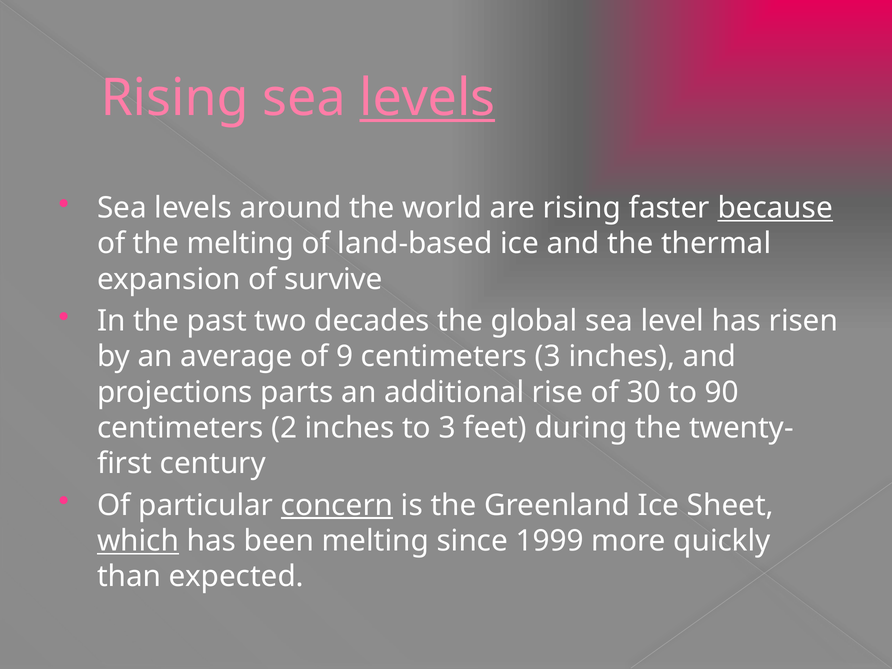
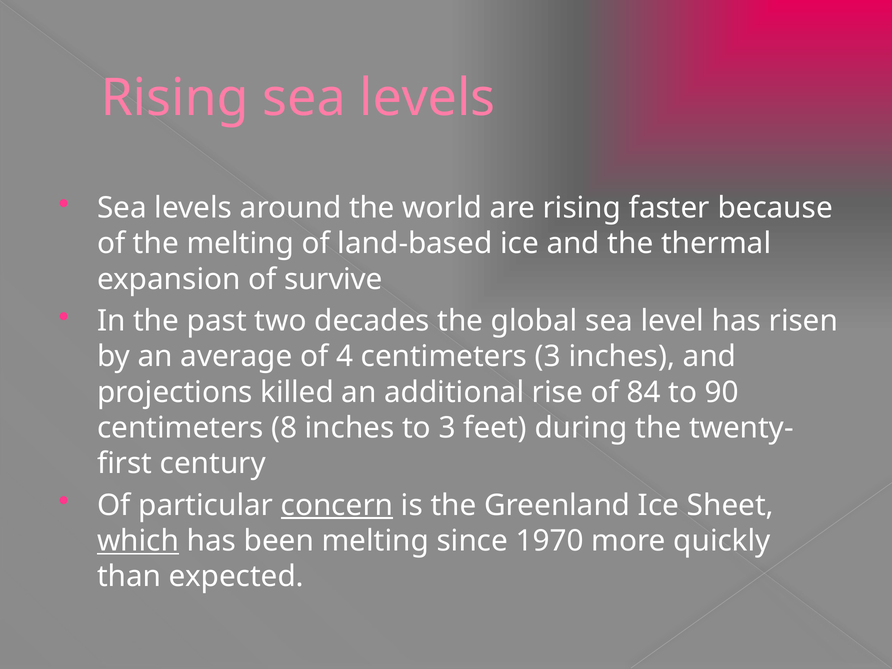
levels at (427, 98) underline: present -> none
because underline: present -> none
9: 9 -> 4
parts: parts -> killed
30: 30 -> 84
2: 2 -> 8
1999: 1999 -> 1970
